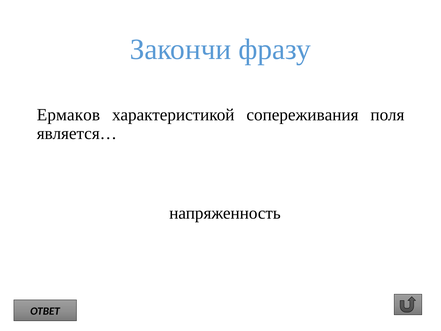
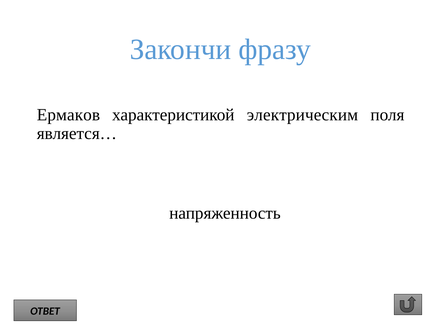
сопереживания: сопереживания -> электрическим
